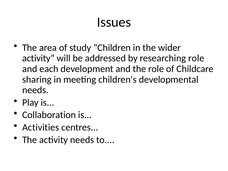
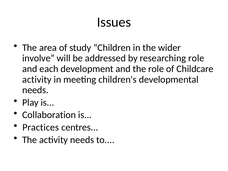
activity at (38, 58): activity -> involve
sharing at (37, 79): sharing -> activity
Activities: Activities -> Practices
